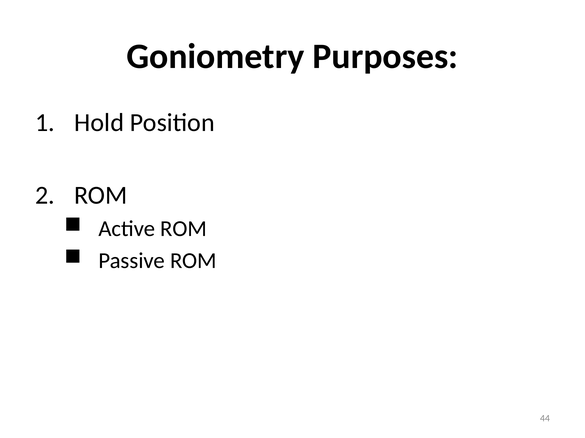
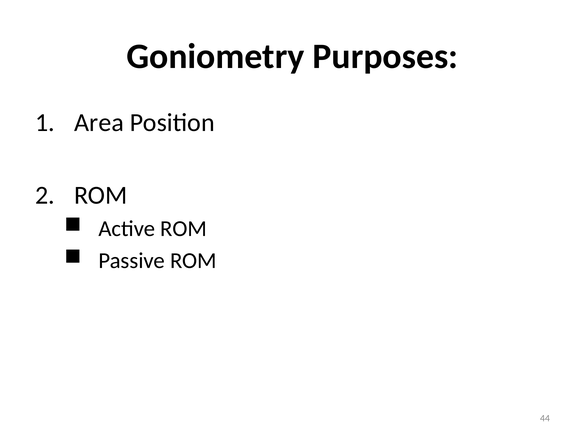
Hold: Hold -> Area
